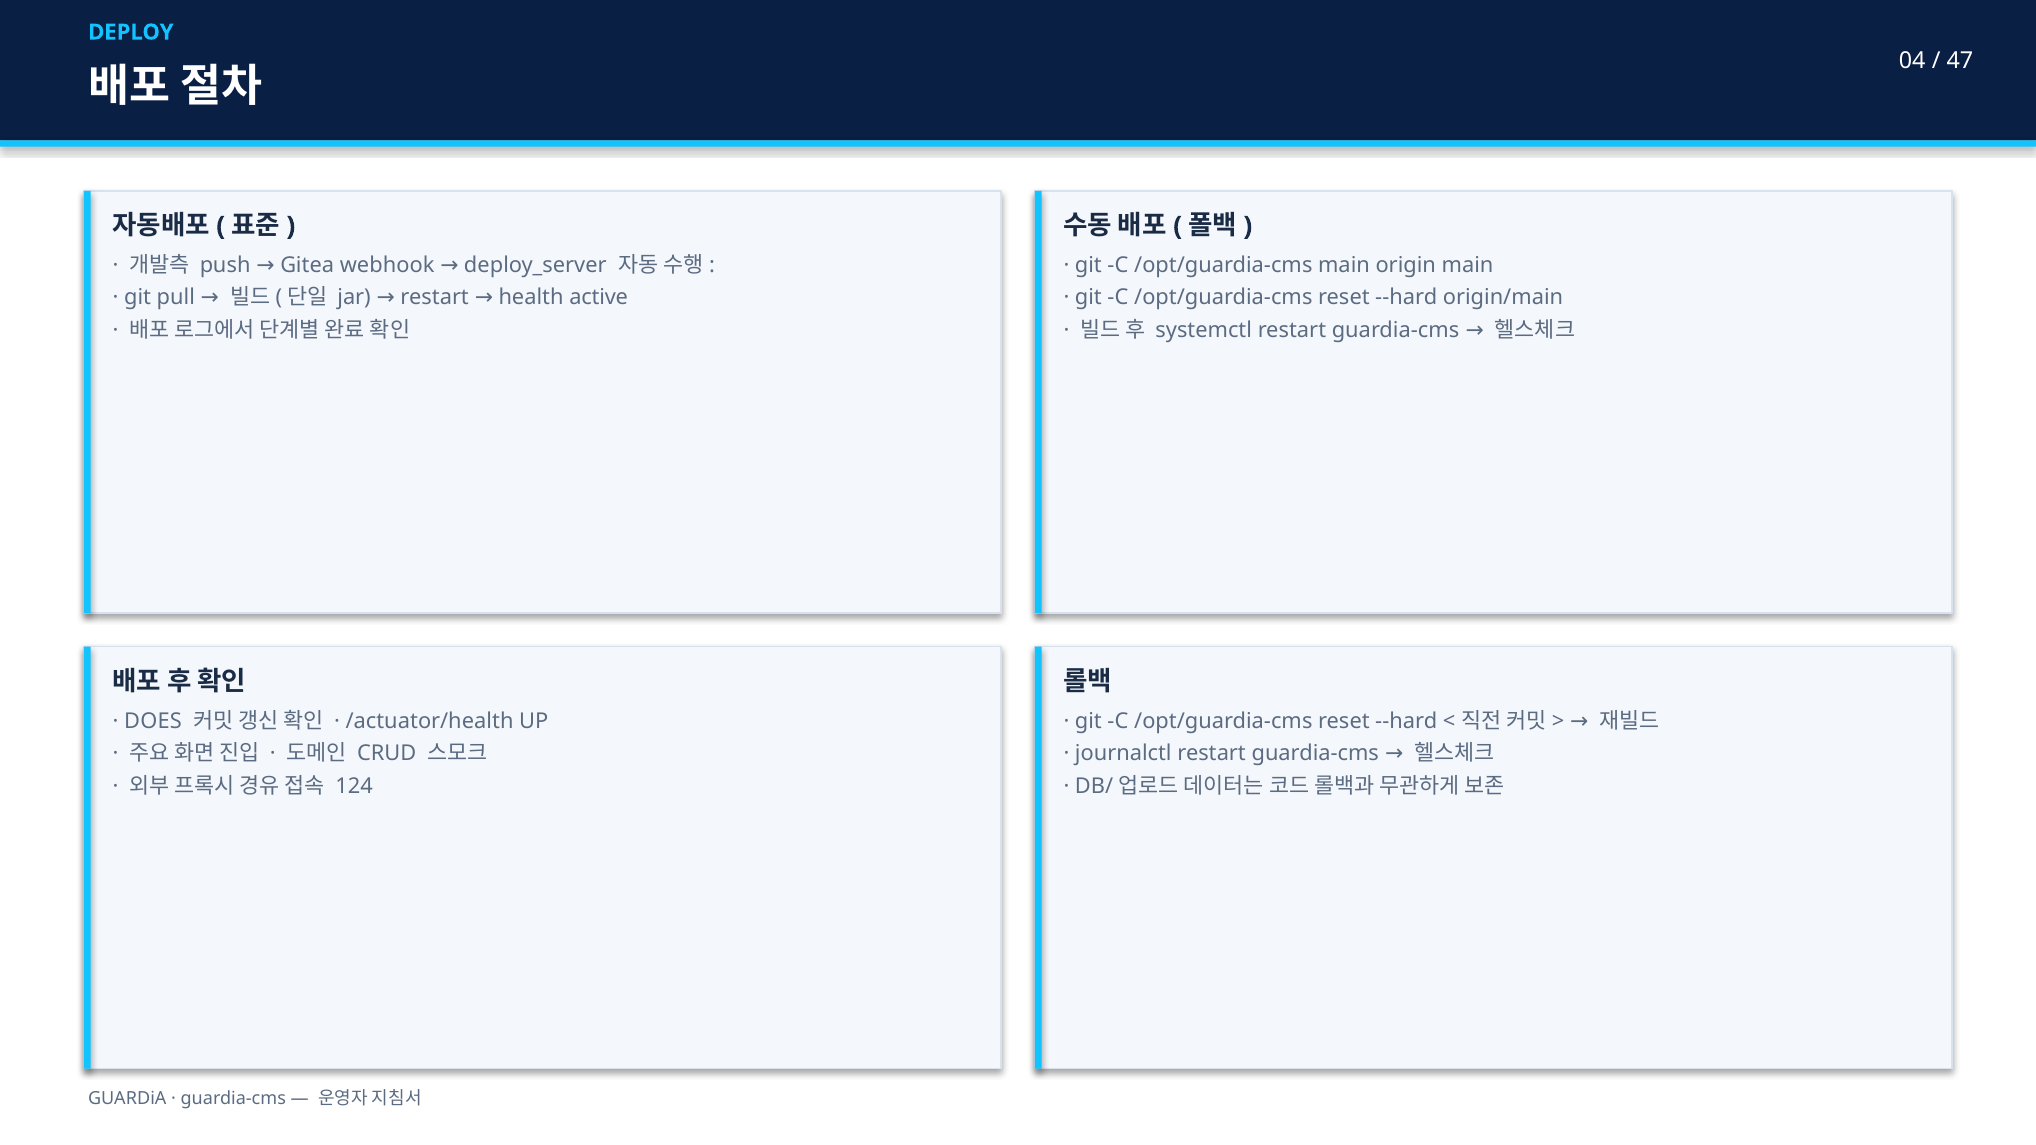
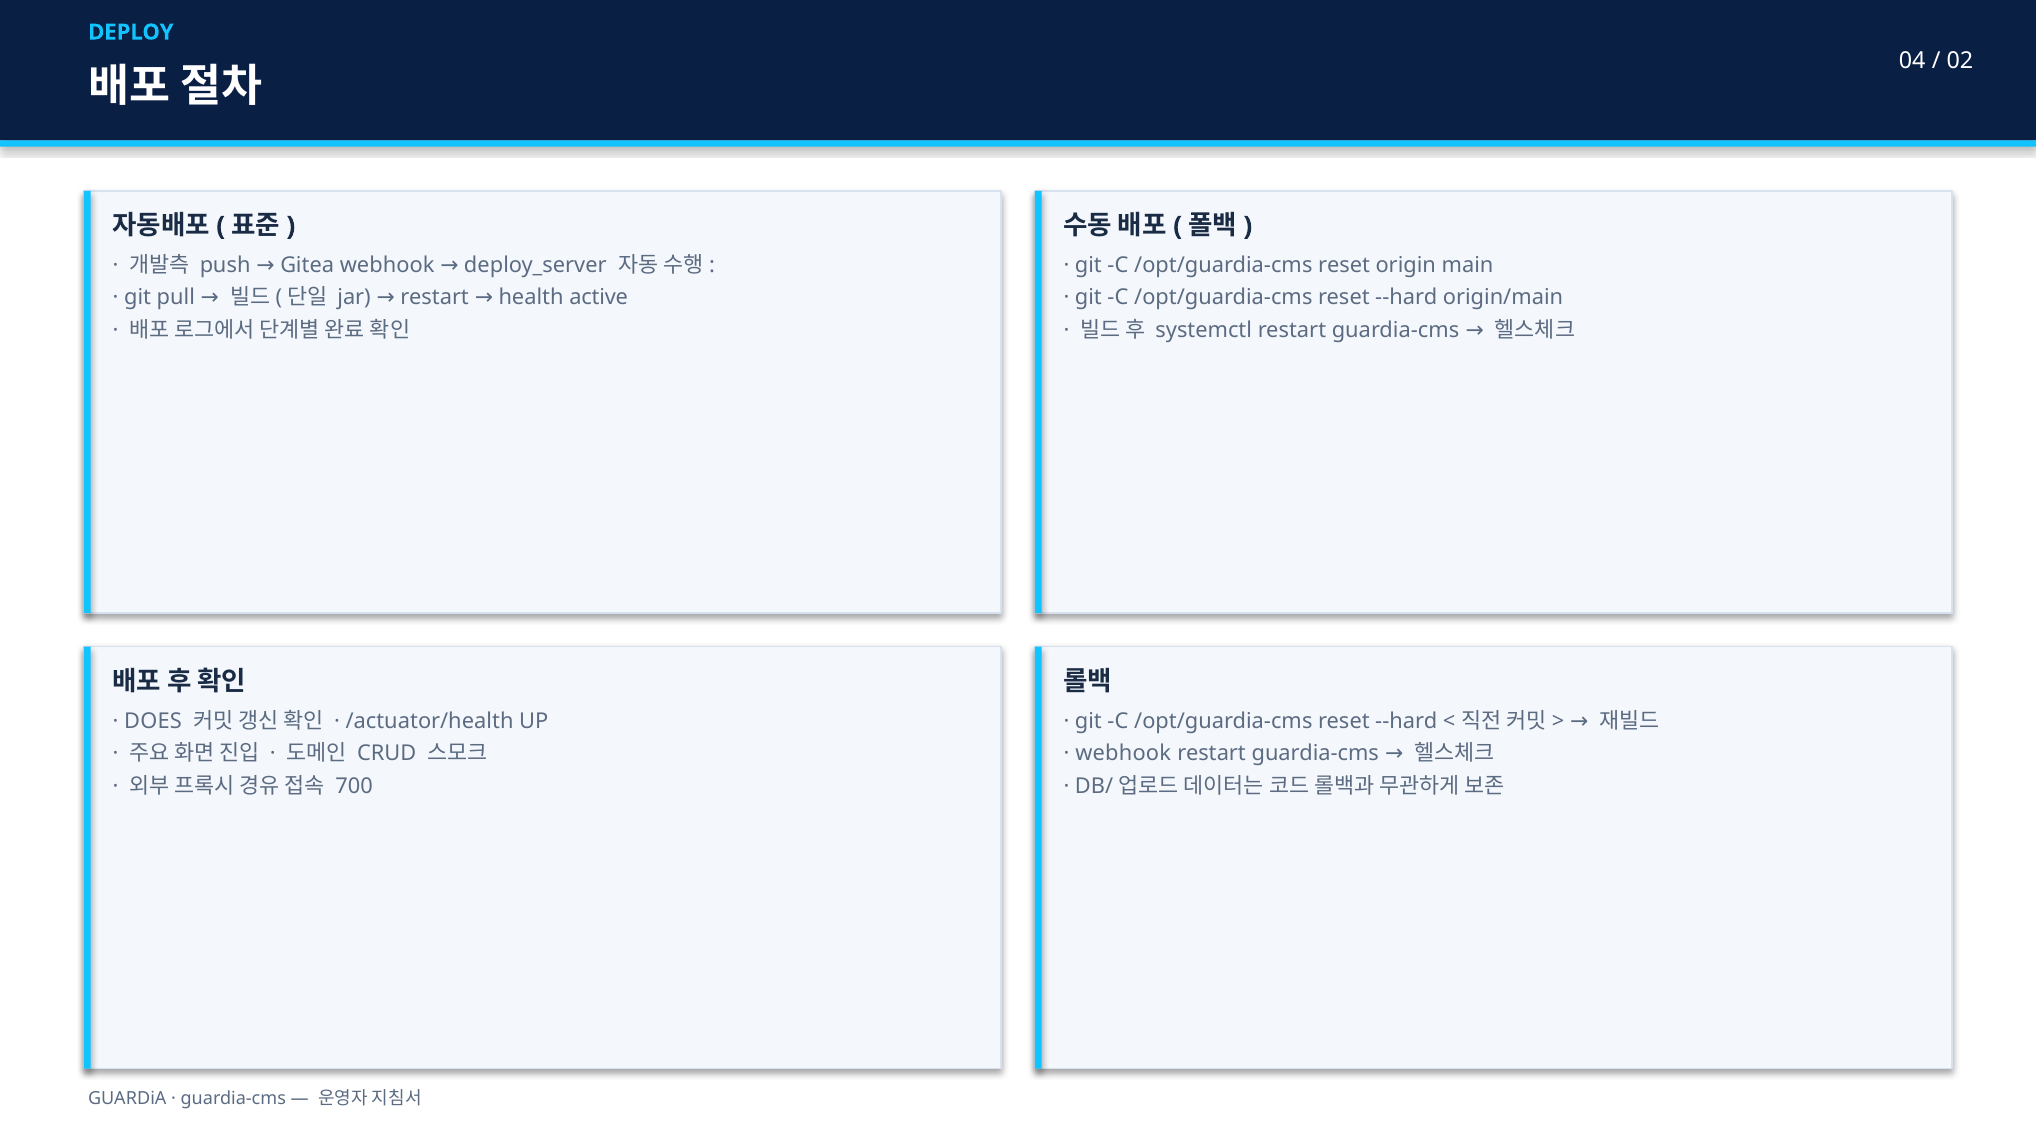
47: 47 -> 02
main at (1344, 265): main -> reset
journalctl at (1123, 754): journalctl -> webhook
124: 124 -> 700
